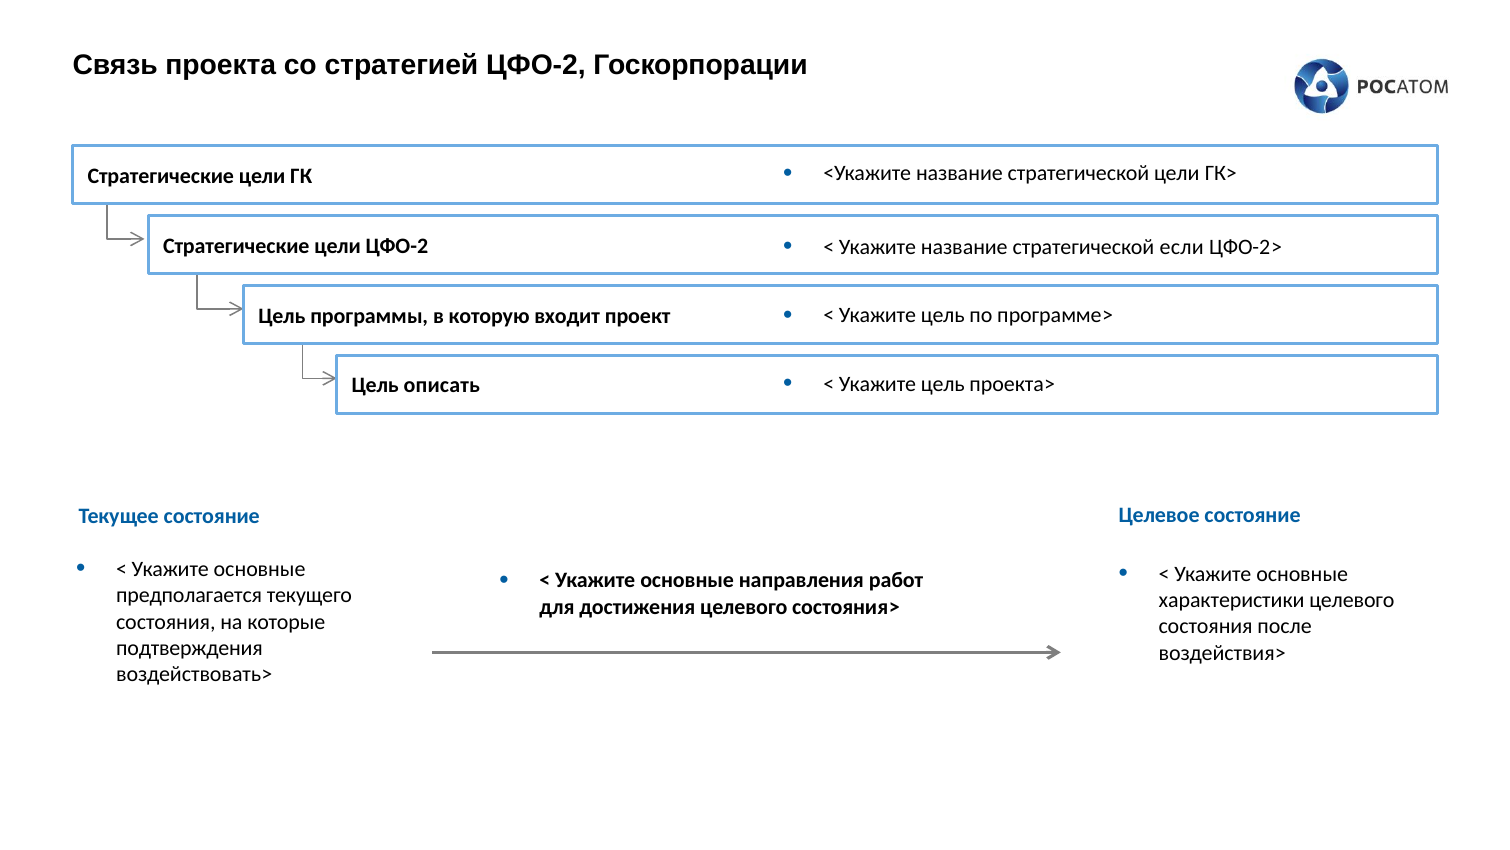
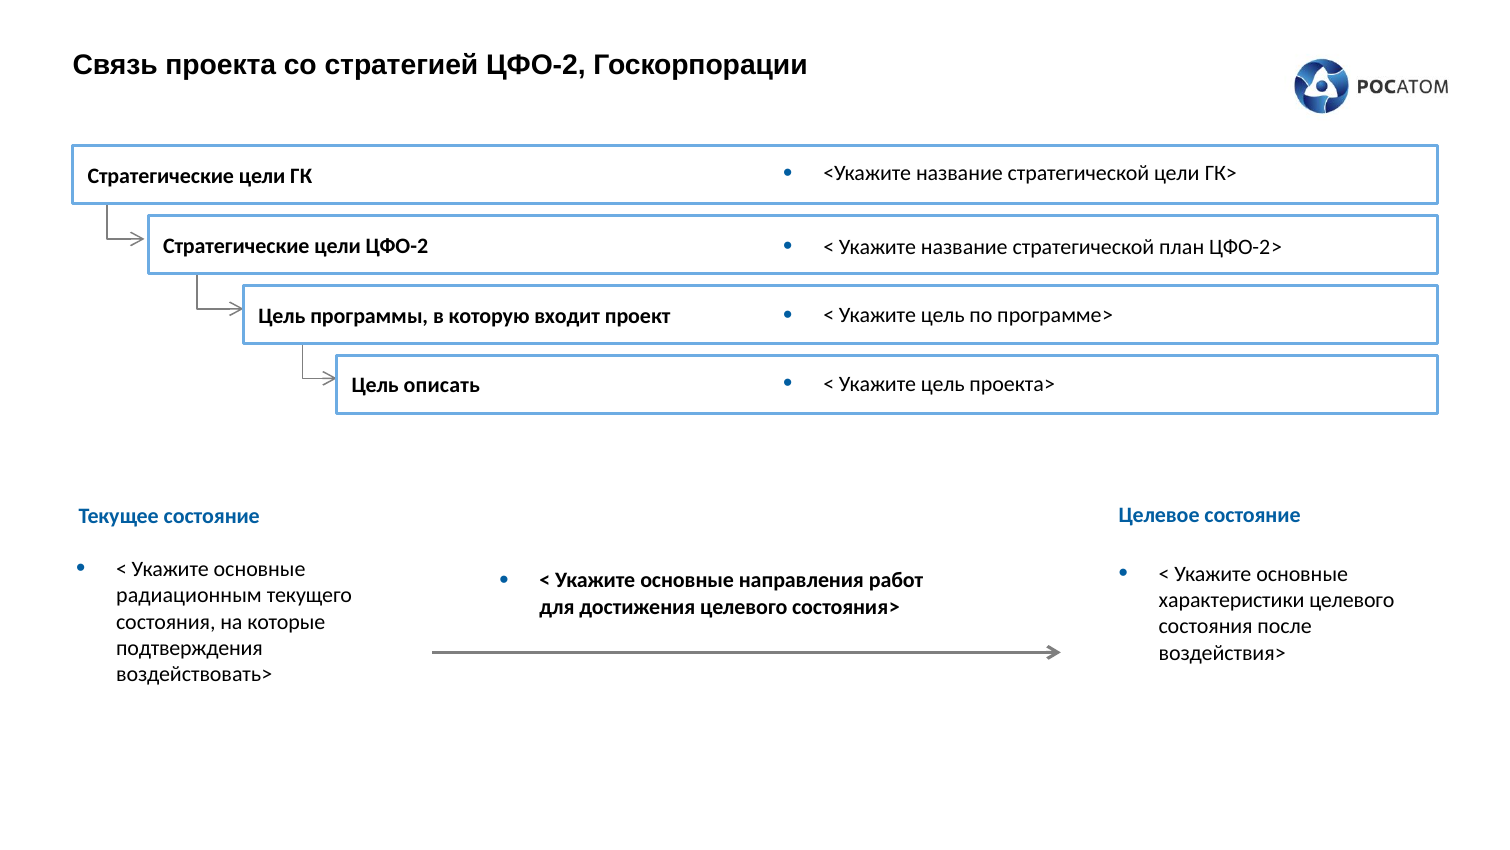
если: если -> план
предполагается: предполагается -> радиационным
